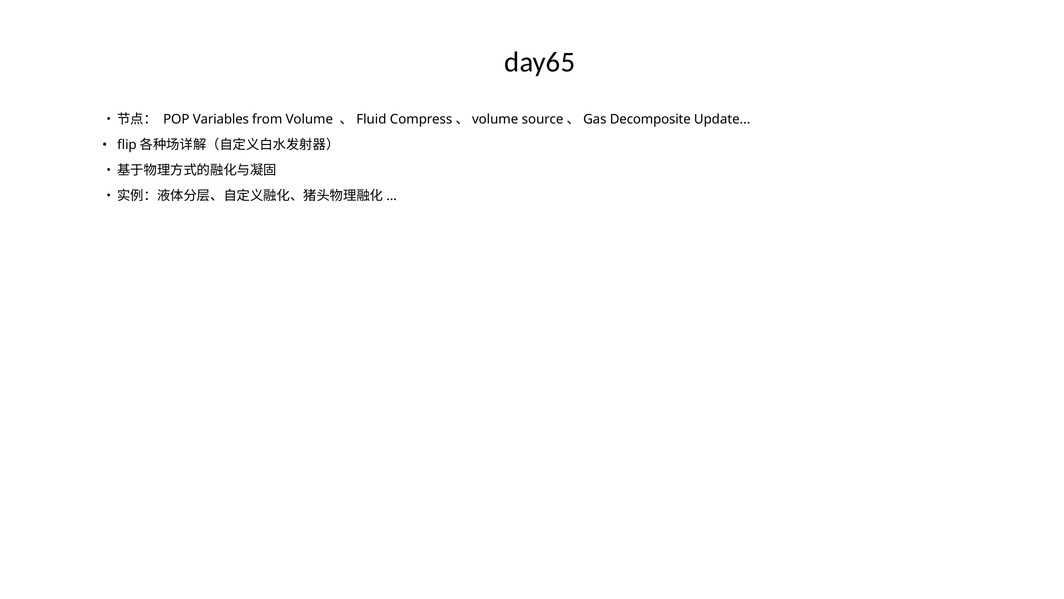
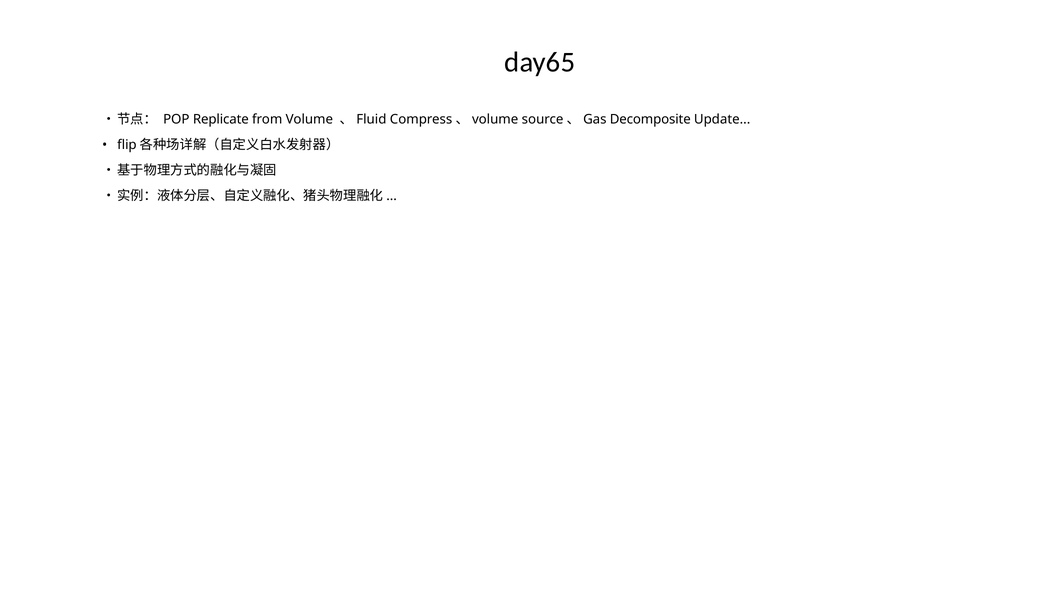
Variables: Variables -> Replicate
